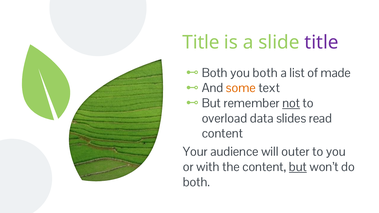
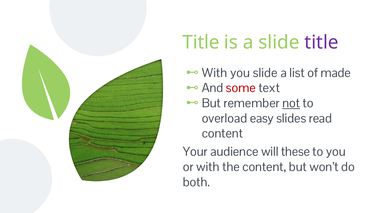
Both at (215, 73): Both -> With
you both: both -> slide
some colour: orange -> red
data: data -> easy
outer: outer -> these
but at (298, 167) underline: present -> none
